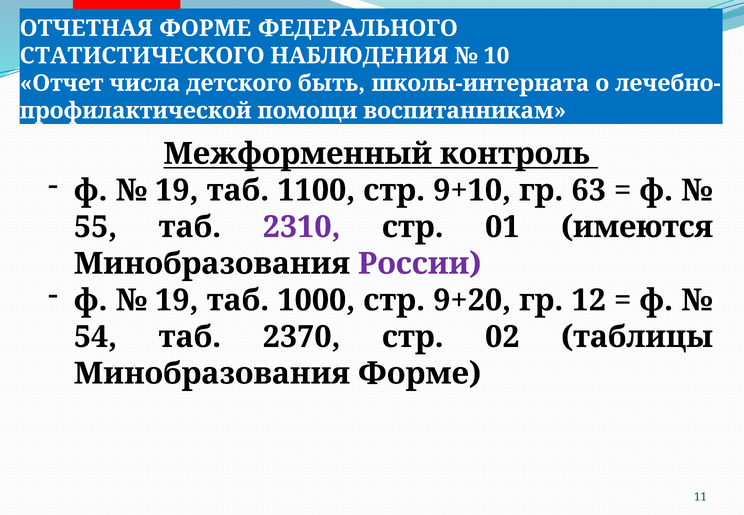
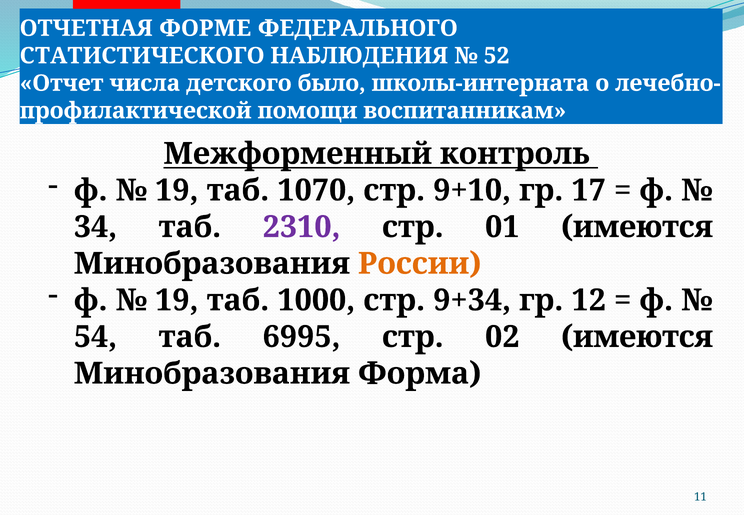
10: 10 -> 52
быть: быть -> было
1100: 1100 -> 1070
63: 63 -> 17
55: 55 -> 34
России colour: purple -> orange
9+20: 9+20 -> 9+34
2370: 2370 -> 6995
02 таблицы: таблицы -> имеются
Минобразования Форме: Форме -> Форма
